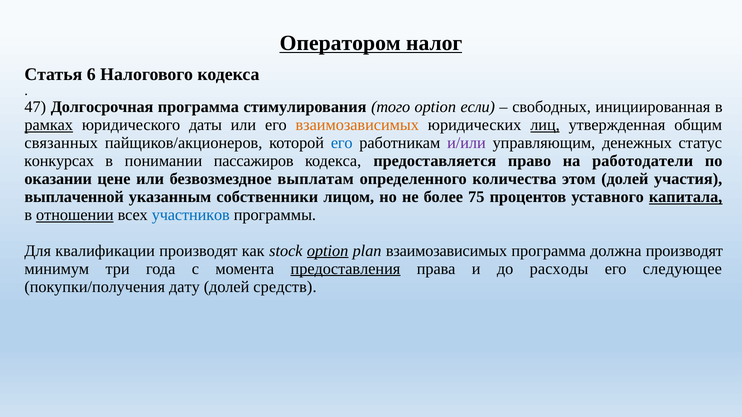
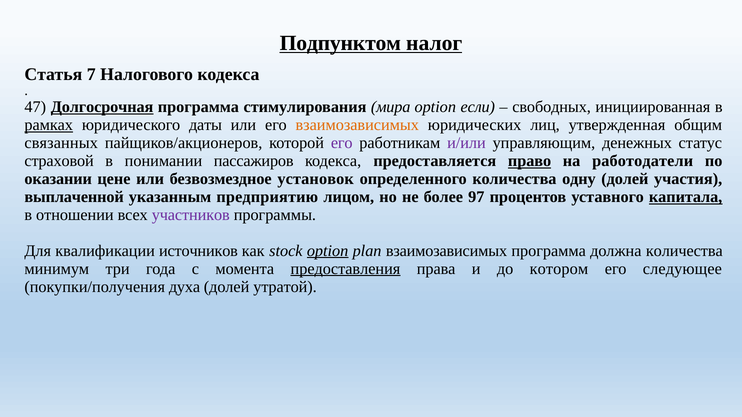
Оператором: Оператором -> Подпунктом
6: 6 -> 7
Долгосрочная underline: none -> present
того: того -> мира
лиц underline: present -> none
его at (342, 143) colour: blue -> purple
конкурсах: конкурсах -> страховой
право underline: none -> present
выплатам: выплатам -> установок
этом: этом -> одну
собственники: собственники -> предприятию
75: 75 -> 97
отношении underline: present -> none
участников colour: blue -> purple
квалификации производят: производят -> источников
должна производят: производят -> количества
расходы: расходы -> котором
дату: дату -> духа
средств: средств -> утратой
